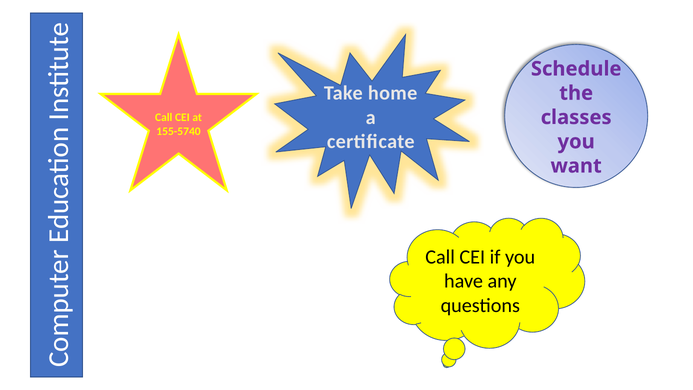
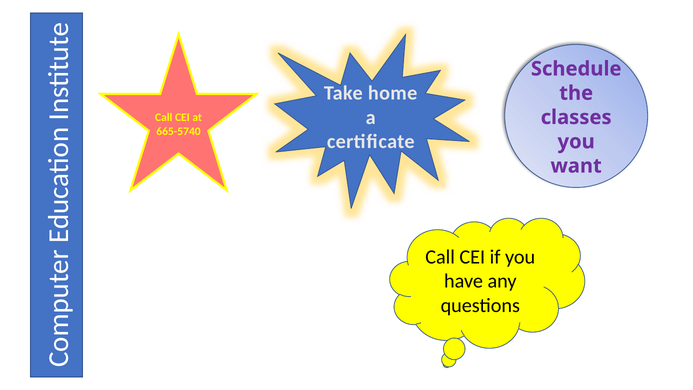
155-5740: 155-5740 -> 665-5740
